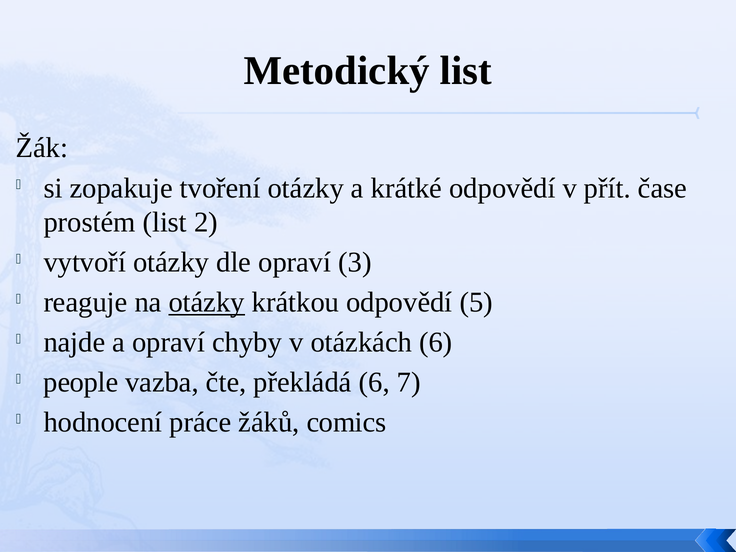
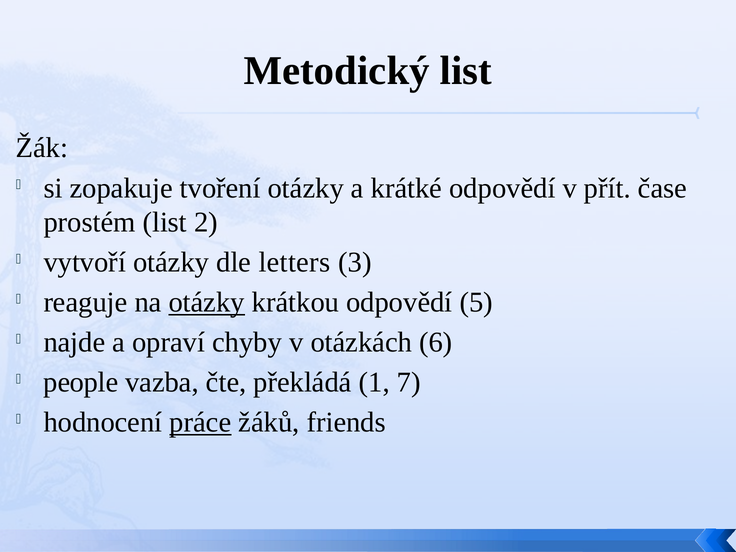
dle opraví: opraví -> letters
překládá 6: 6 -> 1
práce underline: none -> present
comics: comics -> friends
